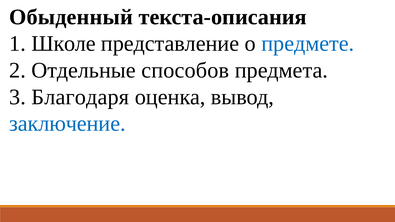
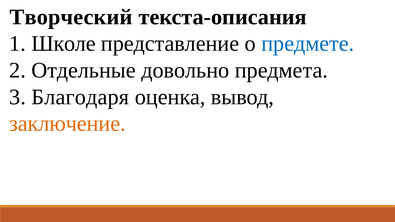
Обыденный: Обыденный -> Творческий
способов: способов -> довольно
заключение colour: blue -> orange
